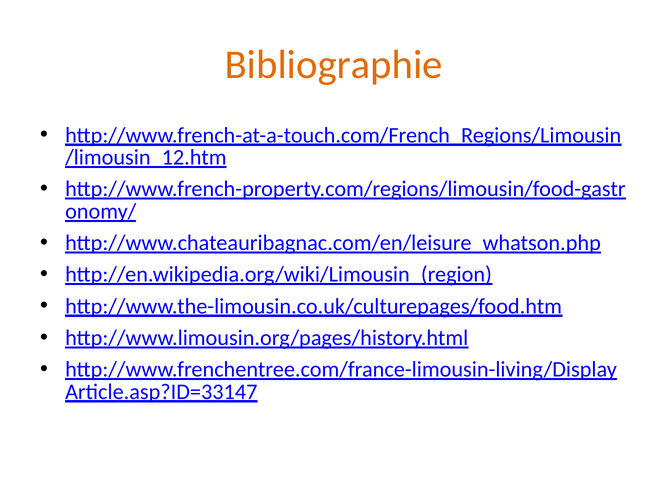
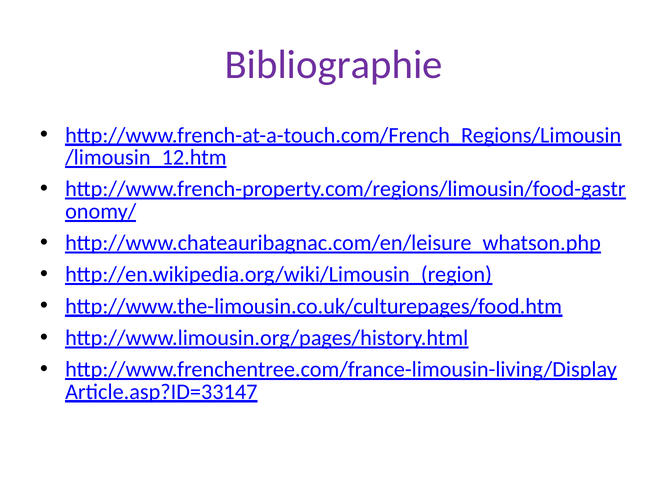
Bibliographie colour: orange -> purple
